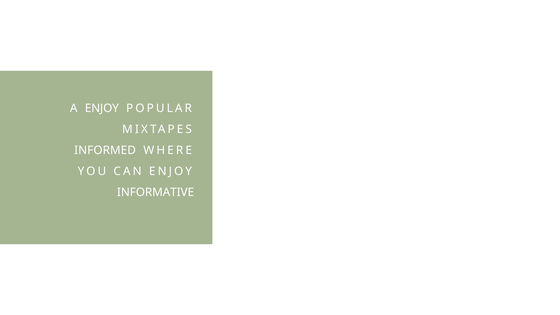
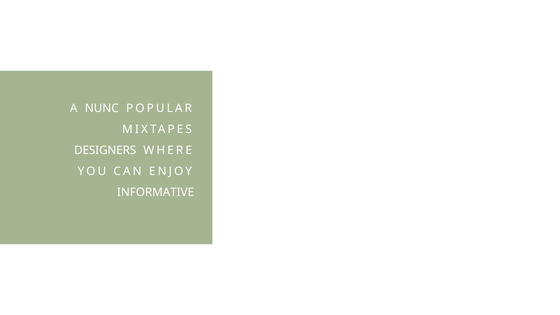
A ENJOY: ENJOY -> NUNC
INFORMED: INFORMED -> DESIGNERS
